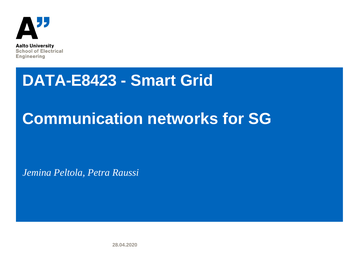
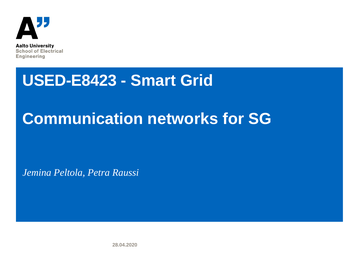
DATA-E8423: DATA-E8423 -> USED-E8423
